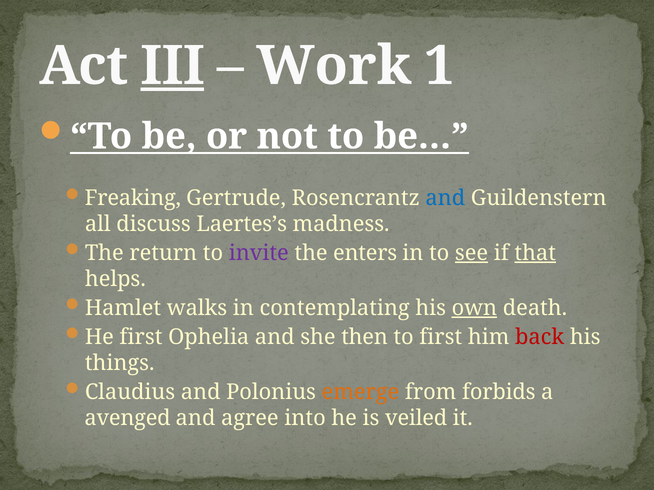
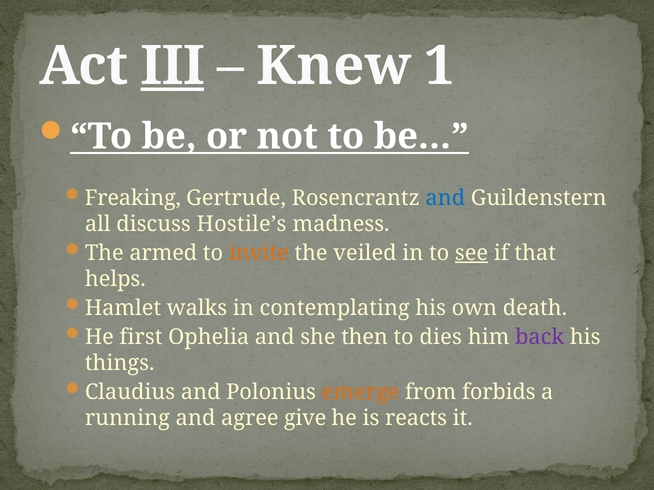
Work: Work -> Knew
Laertes’s: Laertes’s -> Hostile’s
return: return -> armed
invite colour: purple -> orange
enters: enters -> veiled
that underline: present -> none
own underline: present -> none
to first: first -> dies
back colour: red -> purple
avenged: avenged -> running
into: into -> give
veiled: veiled -> reacts
